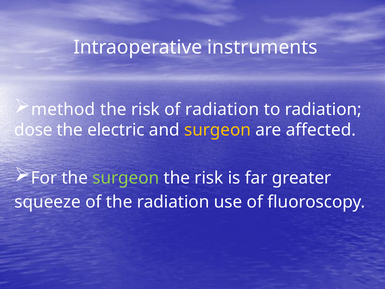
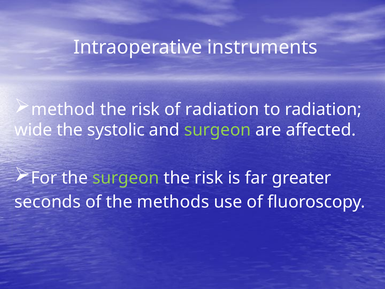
dose: dose -> wide
electric: electric -> systolic
surgeon at (218, 130) colour: yellow -> light green
squeeze: squeeze -> seconds
the radiation: radiation -> methods
